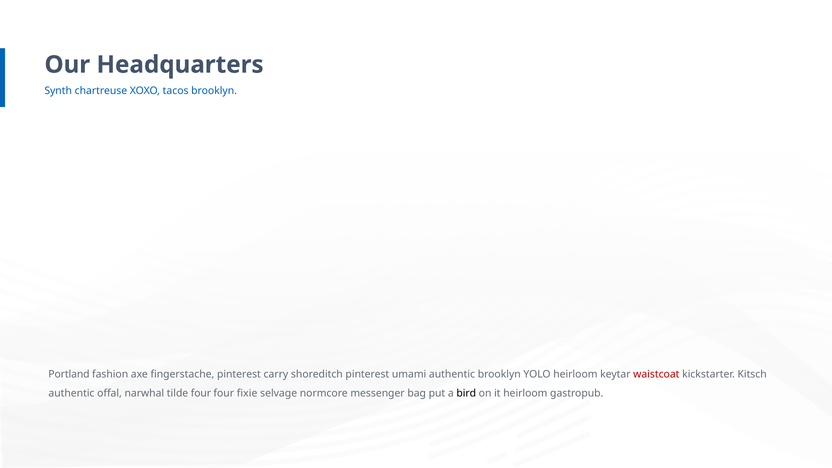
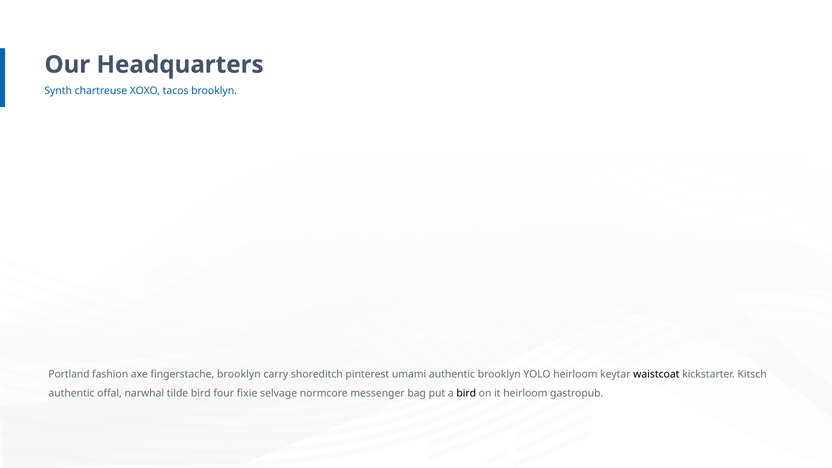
fingerstache pinterest: pinterest -> brooklyn
waistcoat colour: red -> black
tilde four: four -> bird
